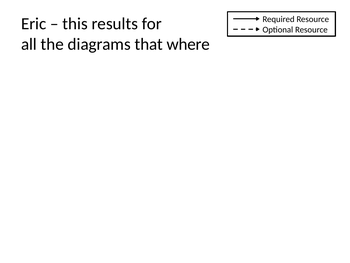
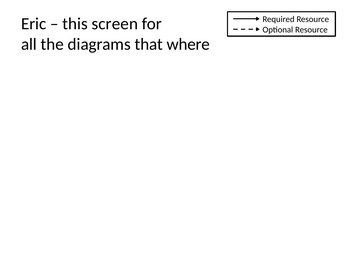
results: results -> screen
